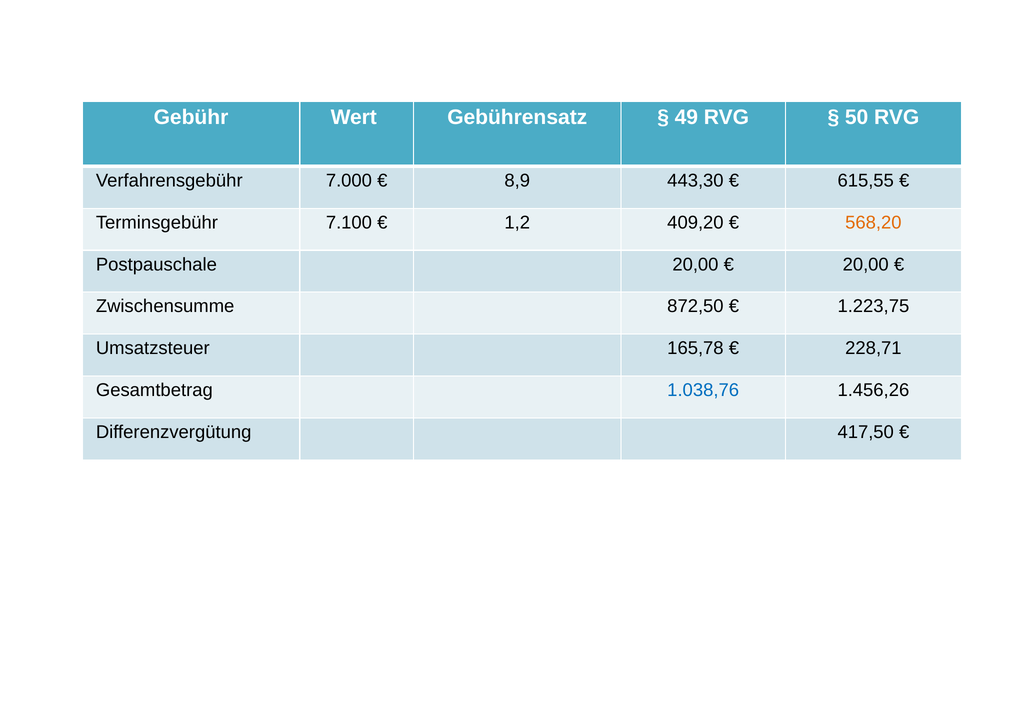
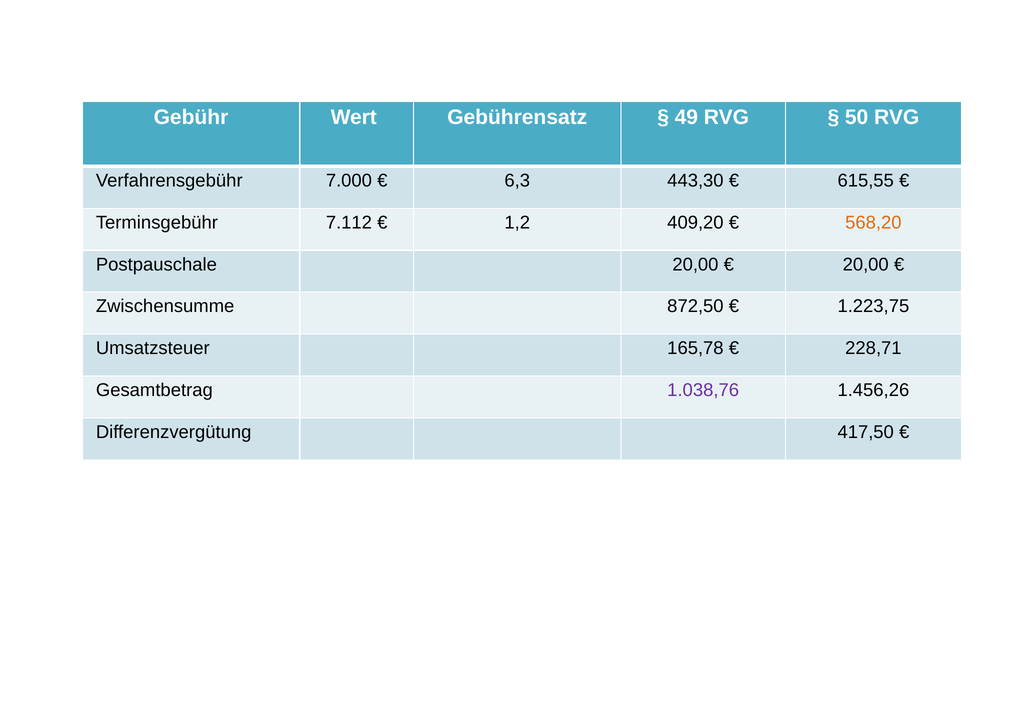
8,9: 8,9 -> 6,3
7.100: 7.100 -> 7.112
1.038,76 colour: blue -> purple
